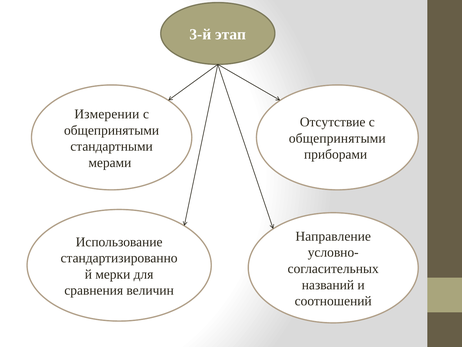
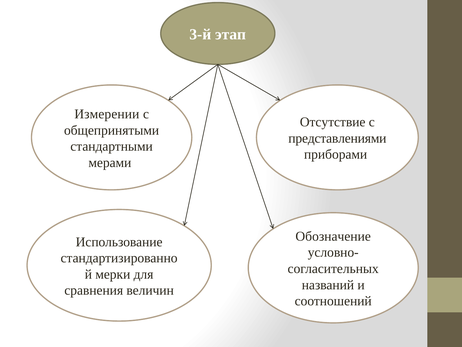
общепринятыми at (337, 138): общепринятыми -> представлениями
Направление: Направление -> Обозначение
